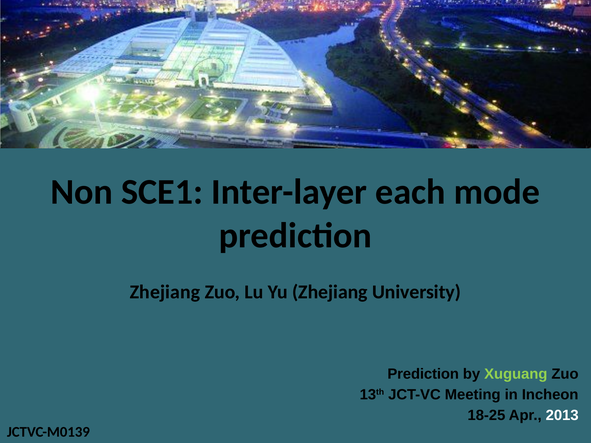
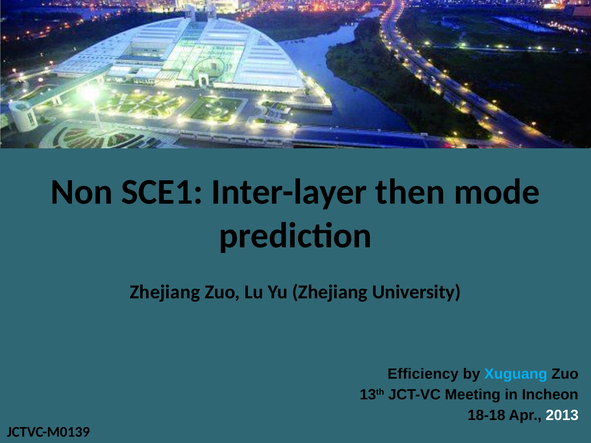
each: each -> then
Prediction at (423, 374): Prediction -> Efficiency
Xuguang colour: light green -> light blue
18-25: 18-25 -> 18-18
